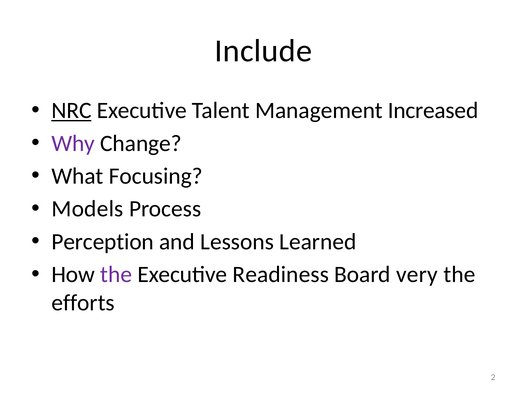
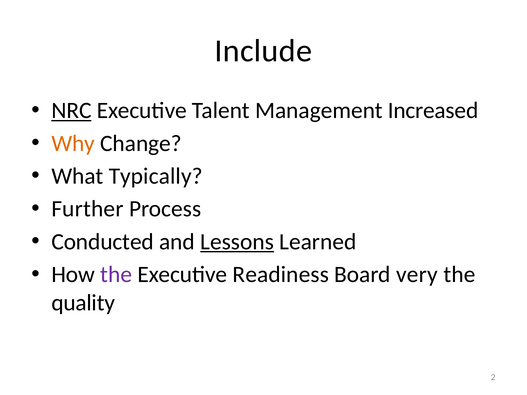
Why colour: purple -> orange
Focusing: Focusing -> Typically
Models: Models -> Further
Perception: Perception -> Conducted
Lessons underline: none -> present
efforts: efforts -> quality
